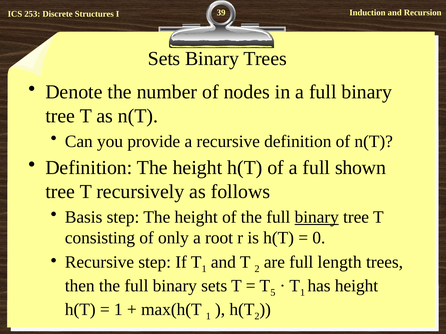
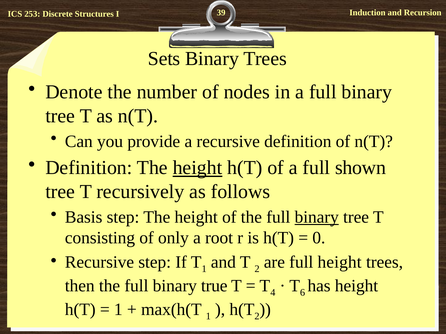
height at (197, 168) underline: none -> present
full length: length -> height
binary sets: sets -> true
5: 5 -> 4
1 at (303, 293): 1 -> 6
